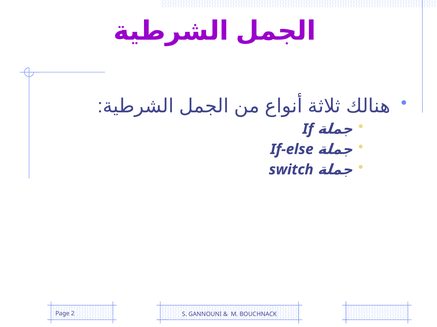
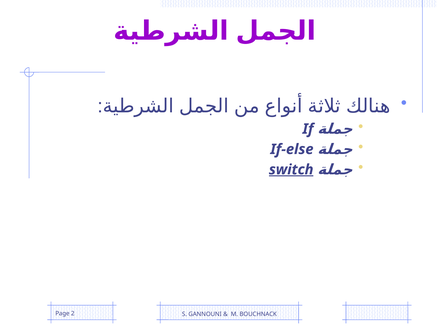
switch underline: none -> present
